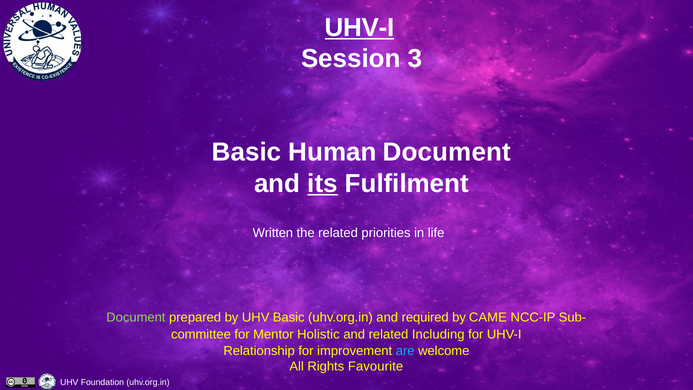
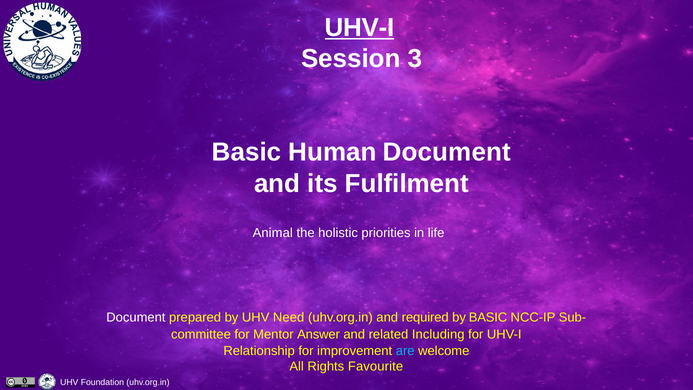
its underline: present -> none
Written: Written -> Animal
the related: related -> holistic
Document at (136, 318) colour: light green -> white
UHV Basic: Basic -> Need
by CAME: CAME -> BASIC
Holistic: Holistic -> Answer
